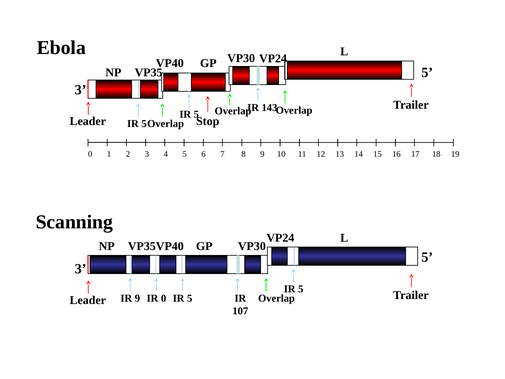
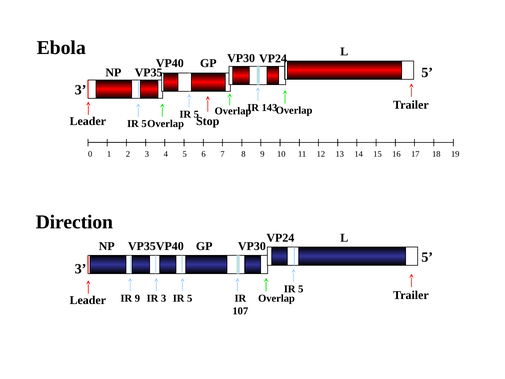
Scanning: Scanning -> Direction
IR 0: 0 -> 3
